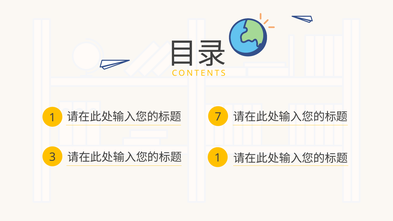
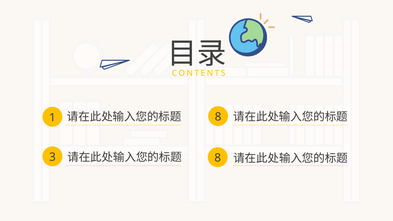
1 7: 7 -> 8
3 1: 1 -> 8
